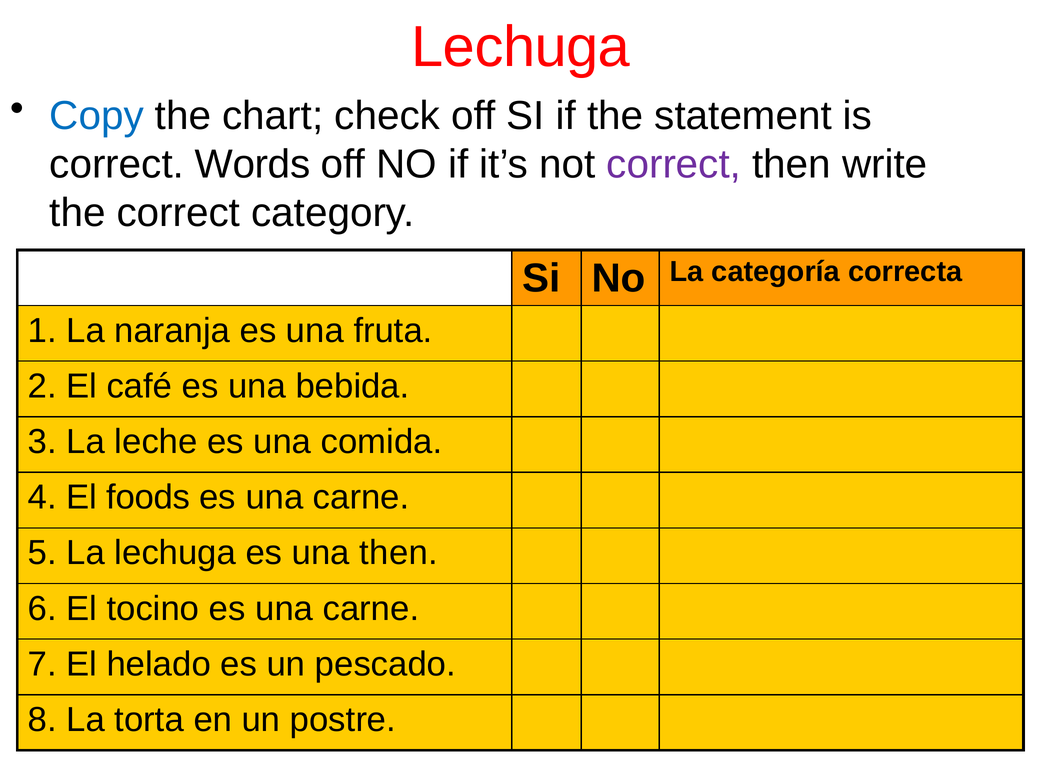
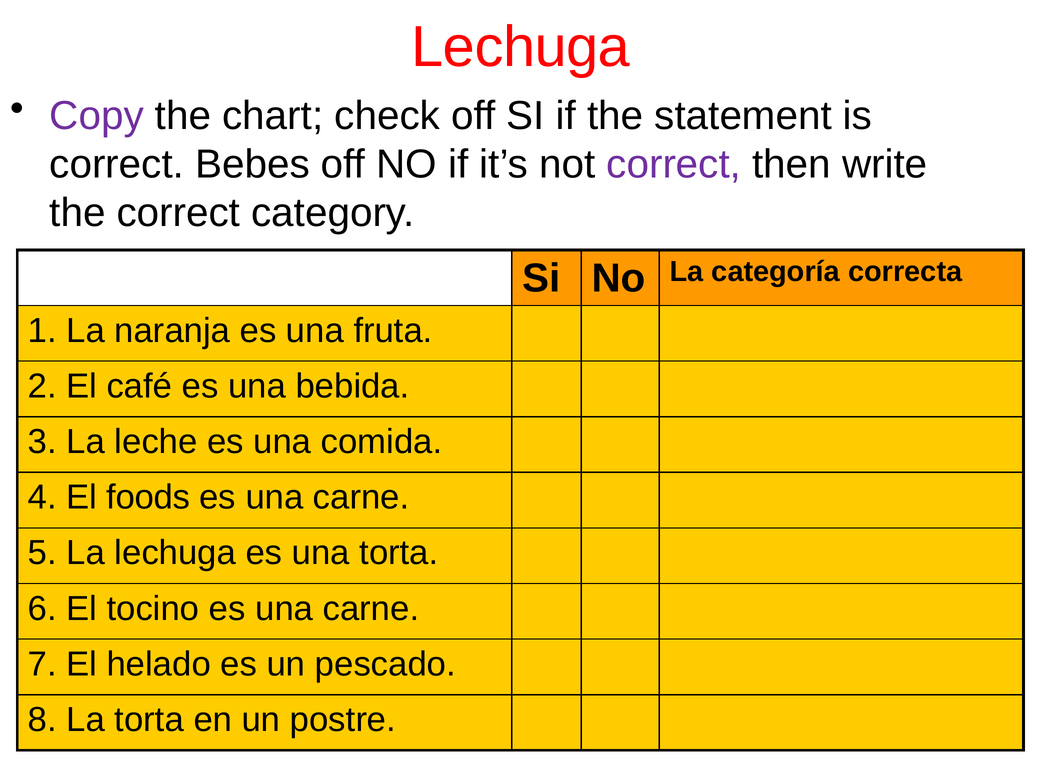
Copy colour: blue -> purple
Words: Words -> Bebes
una then: then -> torta
